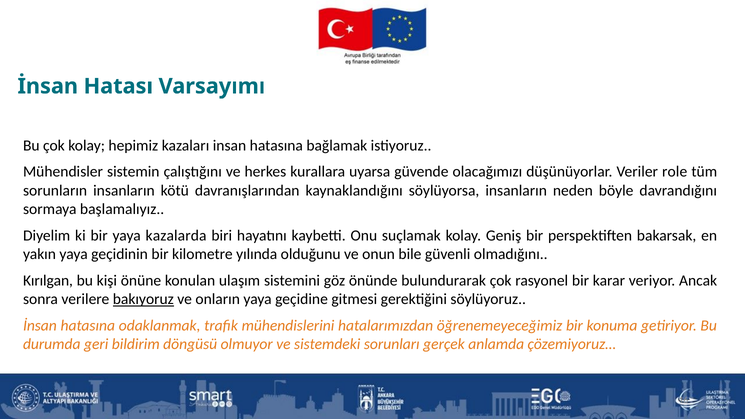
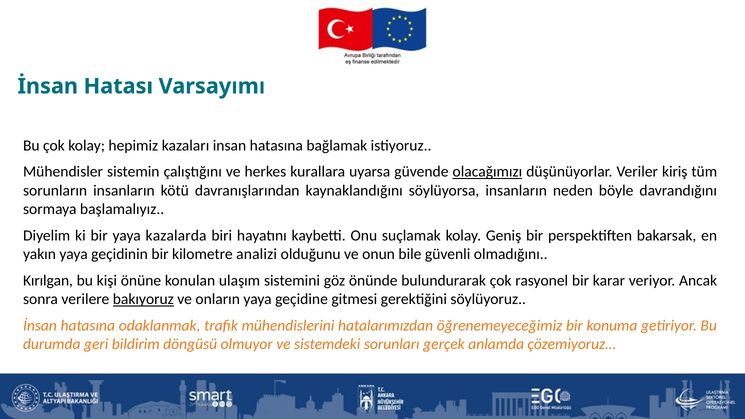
olacağımızı underline: none -> present
role: role -> kiriş
yılında: yılında -> analizi
